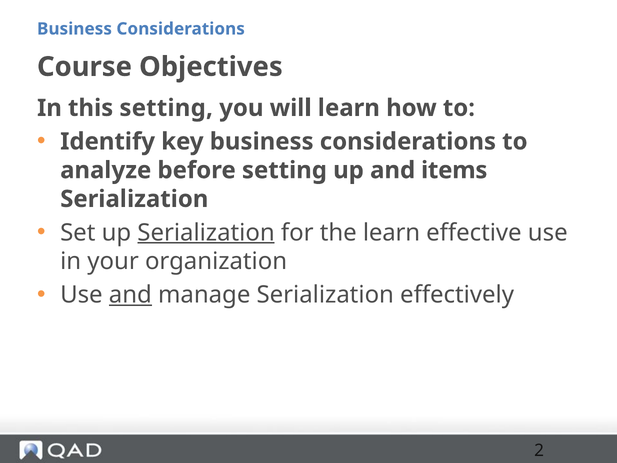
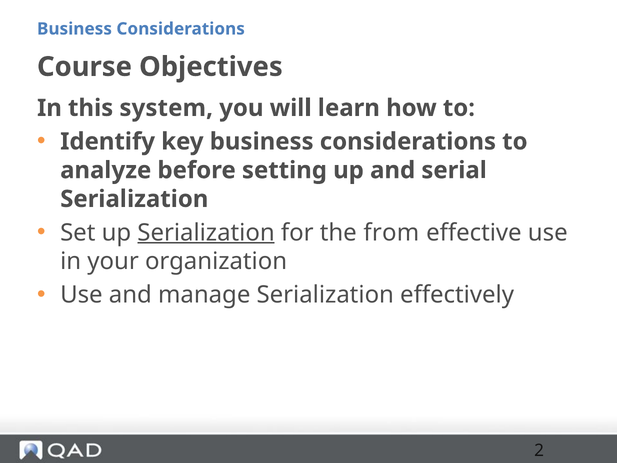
this setting: setting -> system
items: items -> serial
the learn: learn -> from
and at (130, 295) underline: present -> none
